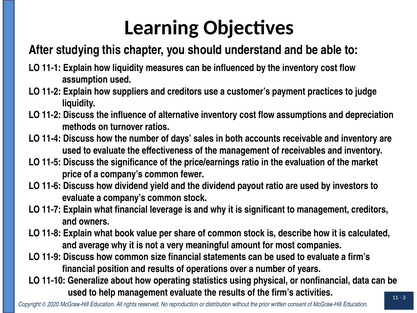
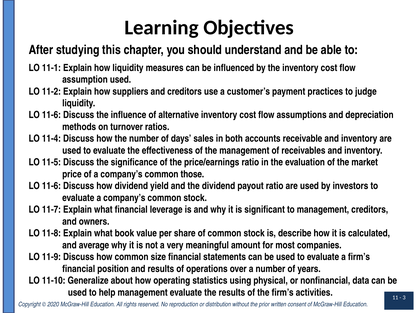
11-2 at (51, 115): 11-2 -> 11-6
fewer: fewer -> those
